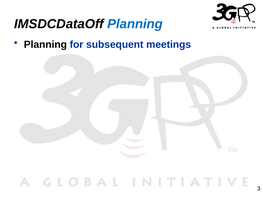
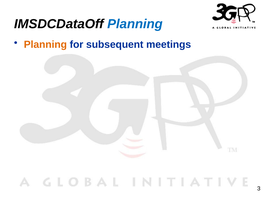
Planning at (45, 45) colour: black -> orange
